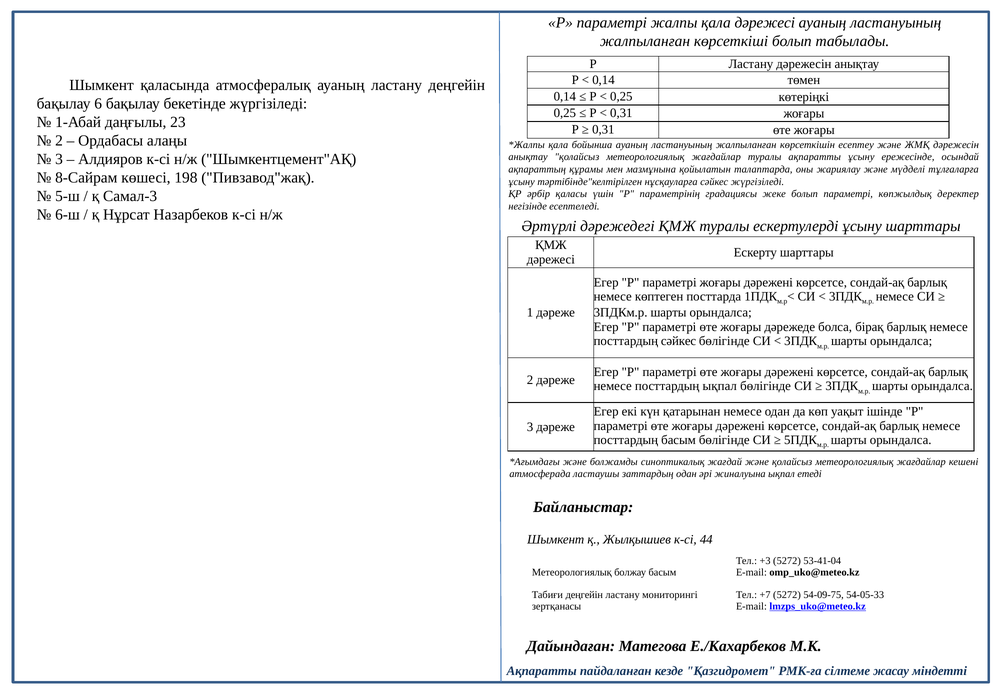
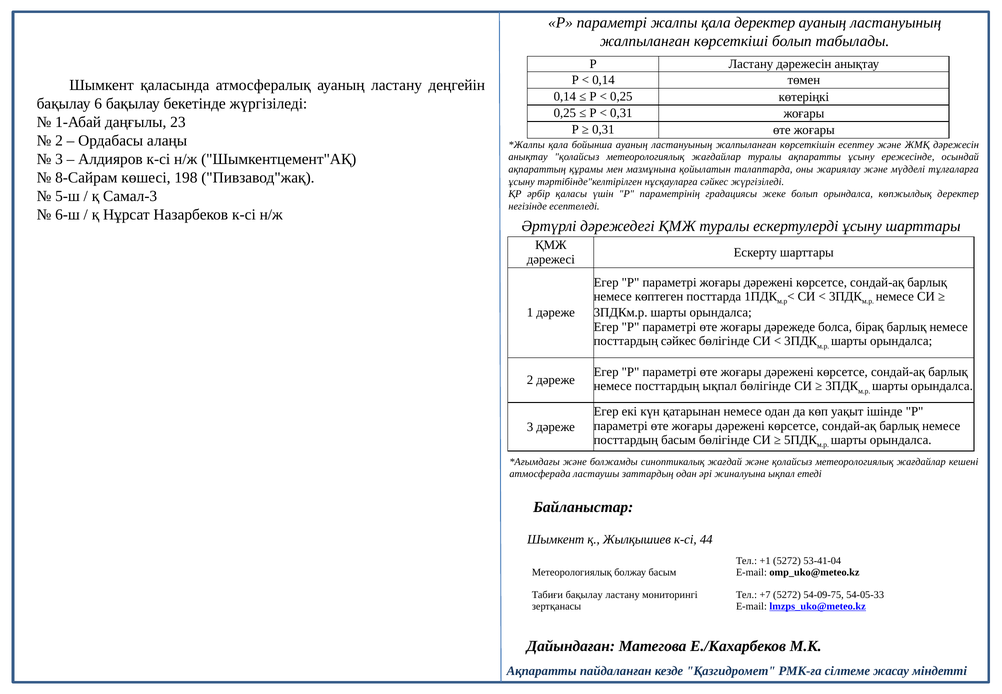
қала дәрежесі: дәрежесі -> деректер
болып параметрі: параметрі -> орындалса
+3: +3 -> +1
Табиғи деңгейін: деңгейін -> бақылау
